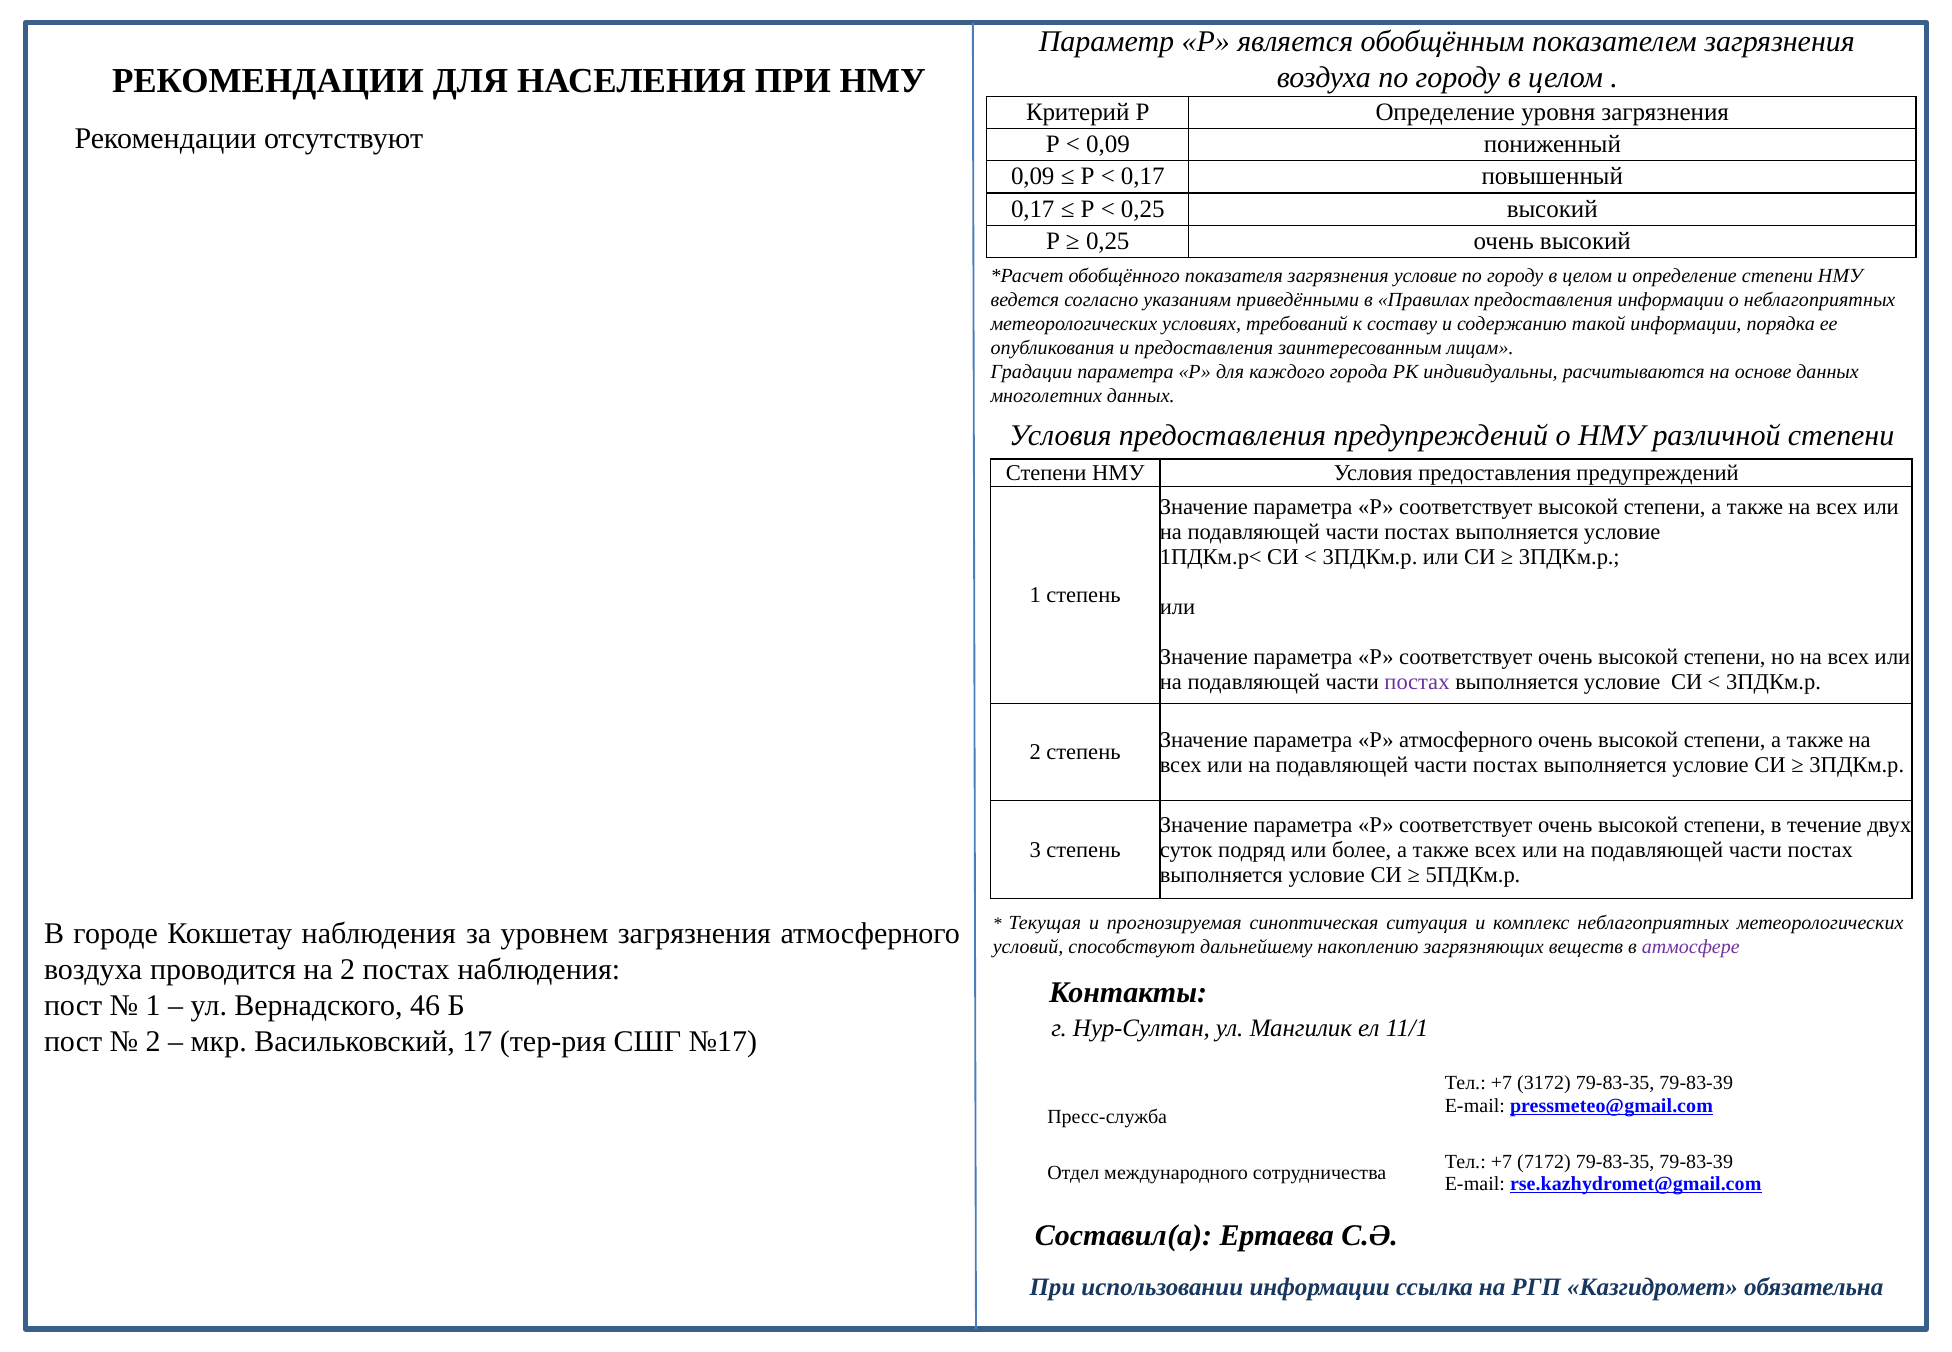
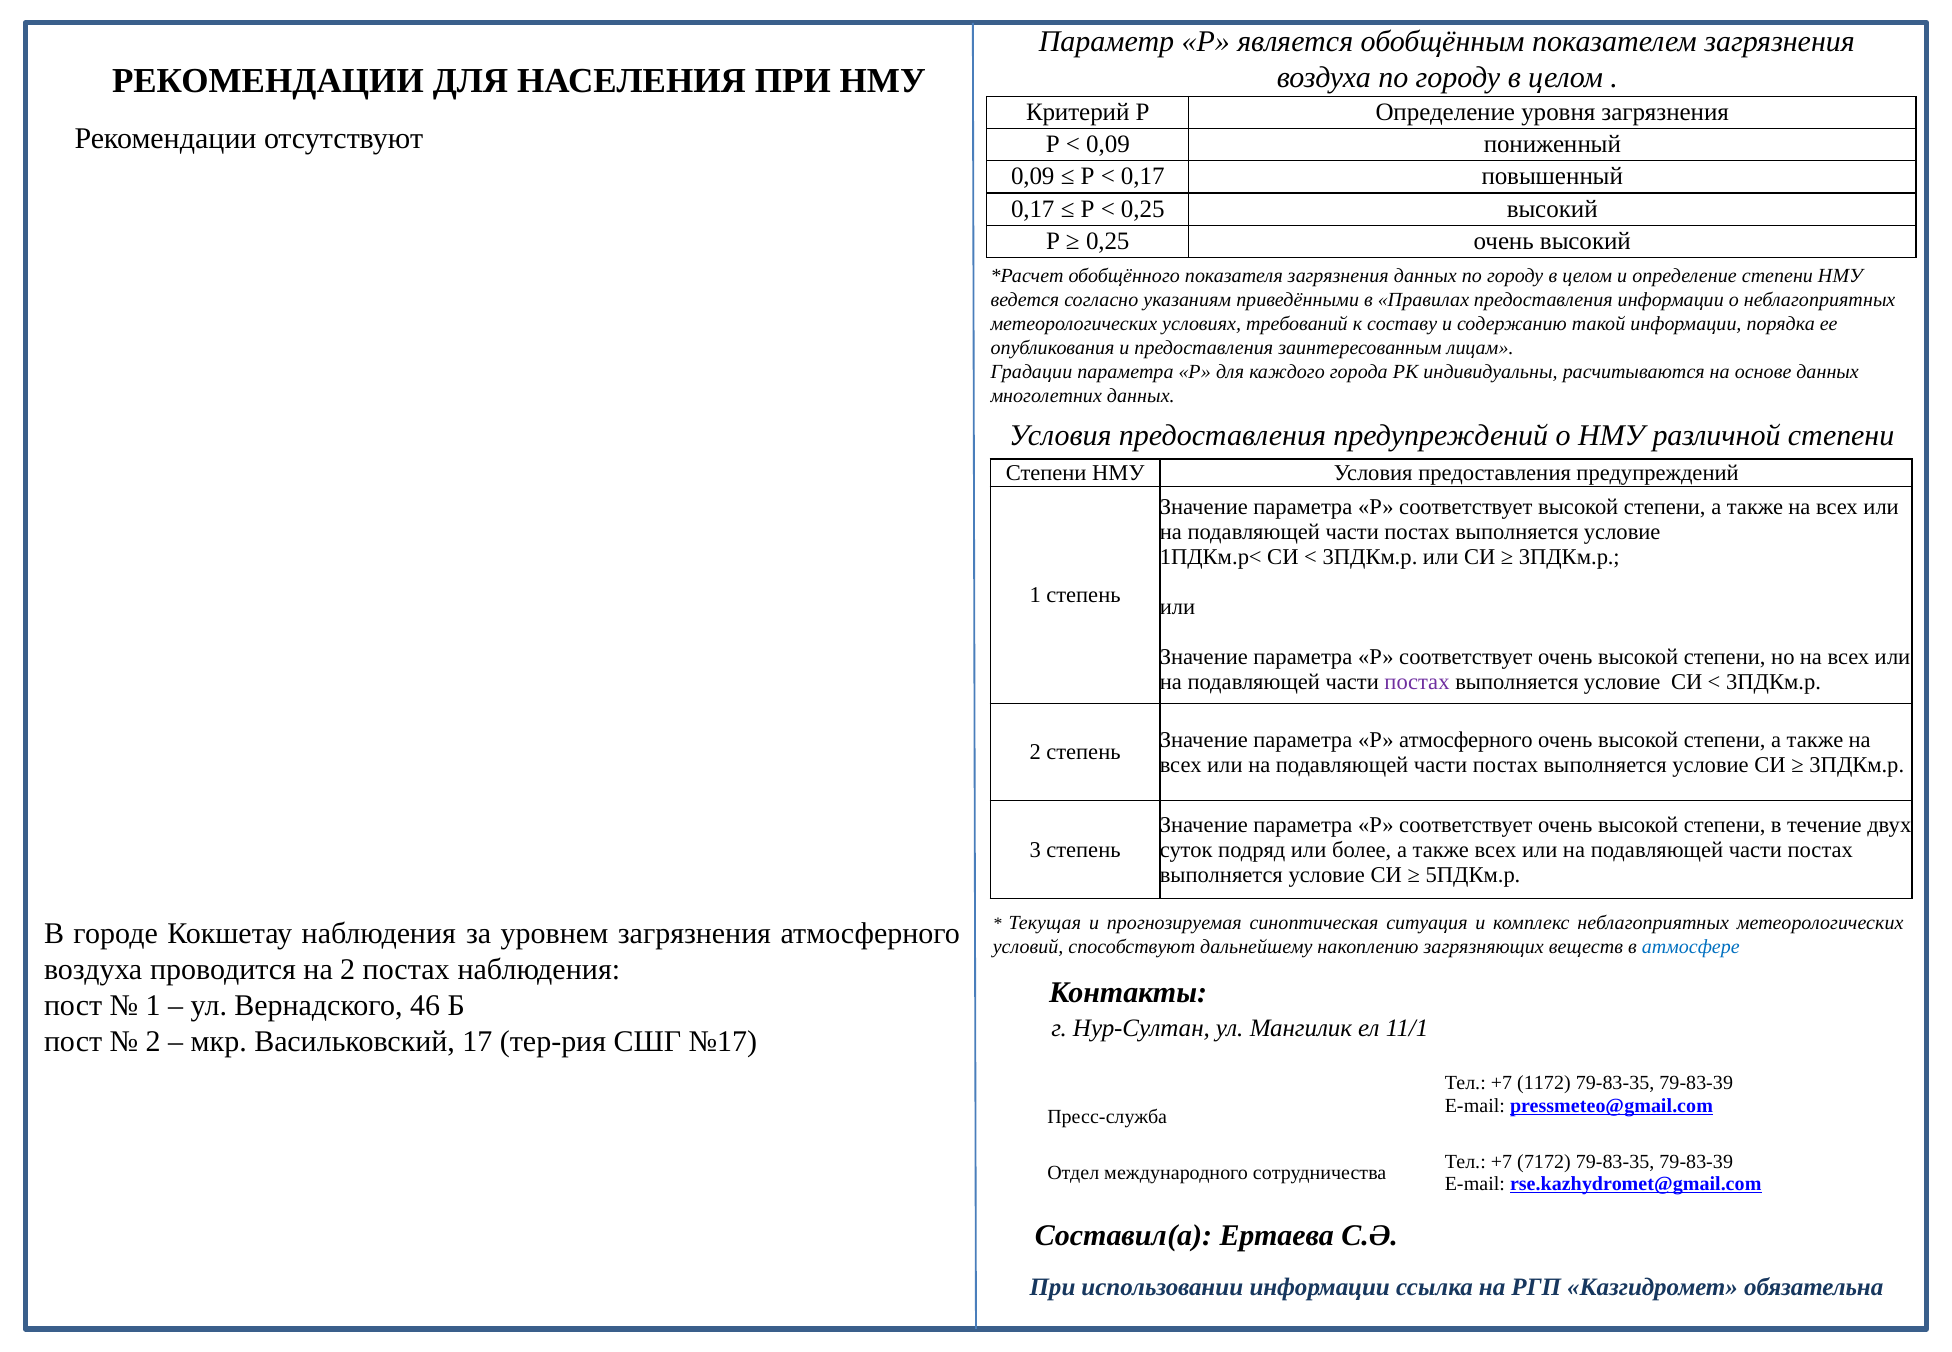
загрязнения условие: условие -> данных
атмосфере colour: purple -> blue
3172: 3172 -> 1172
